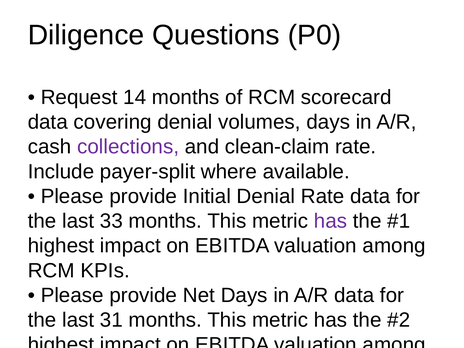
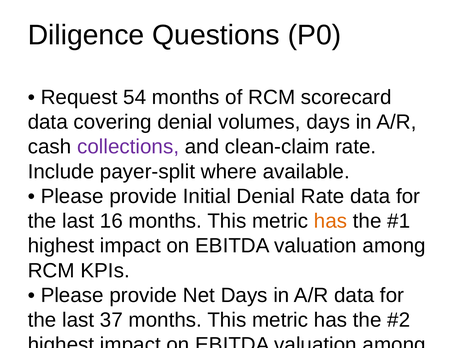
14: 14 -> 54
33: 33 -> 16
has at (331, 221) colour: purple -> orange
31: 31 -> 37
